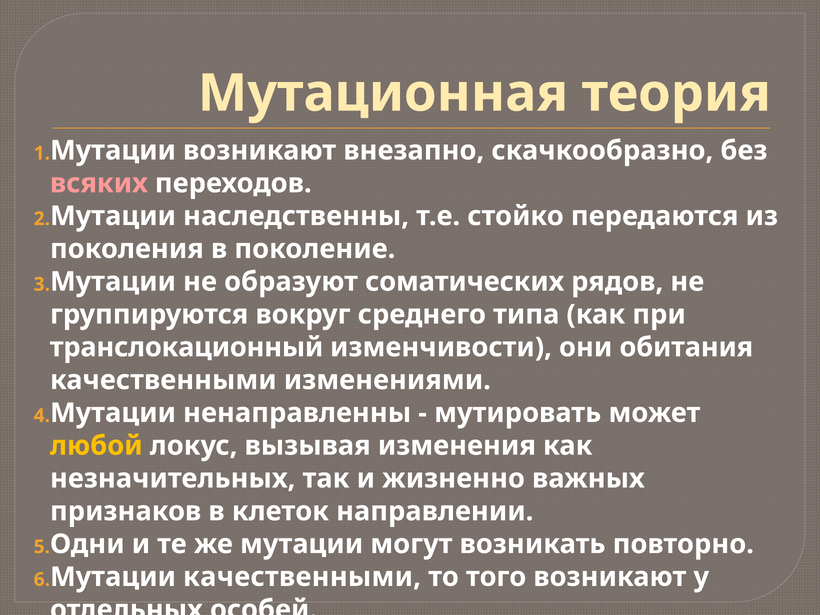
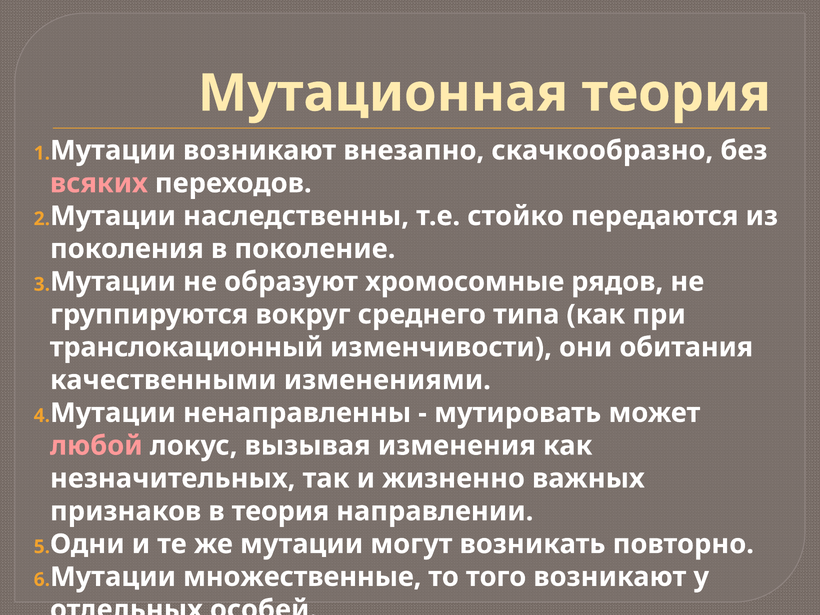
соматических: соматических -> хромосомные
любой colour: yellow -> pink
в клеток: клеток -> теория
Мутации качественными: качественными -> множественные
